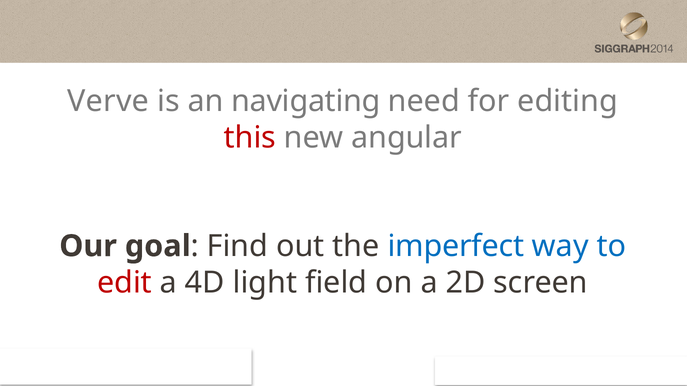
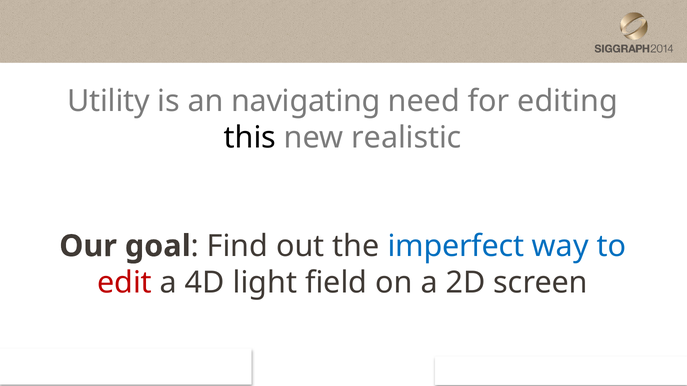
Verve: Verve -> Utility
this colour: red -> black
angular: angular -> realistic
